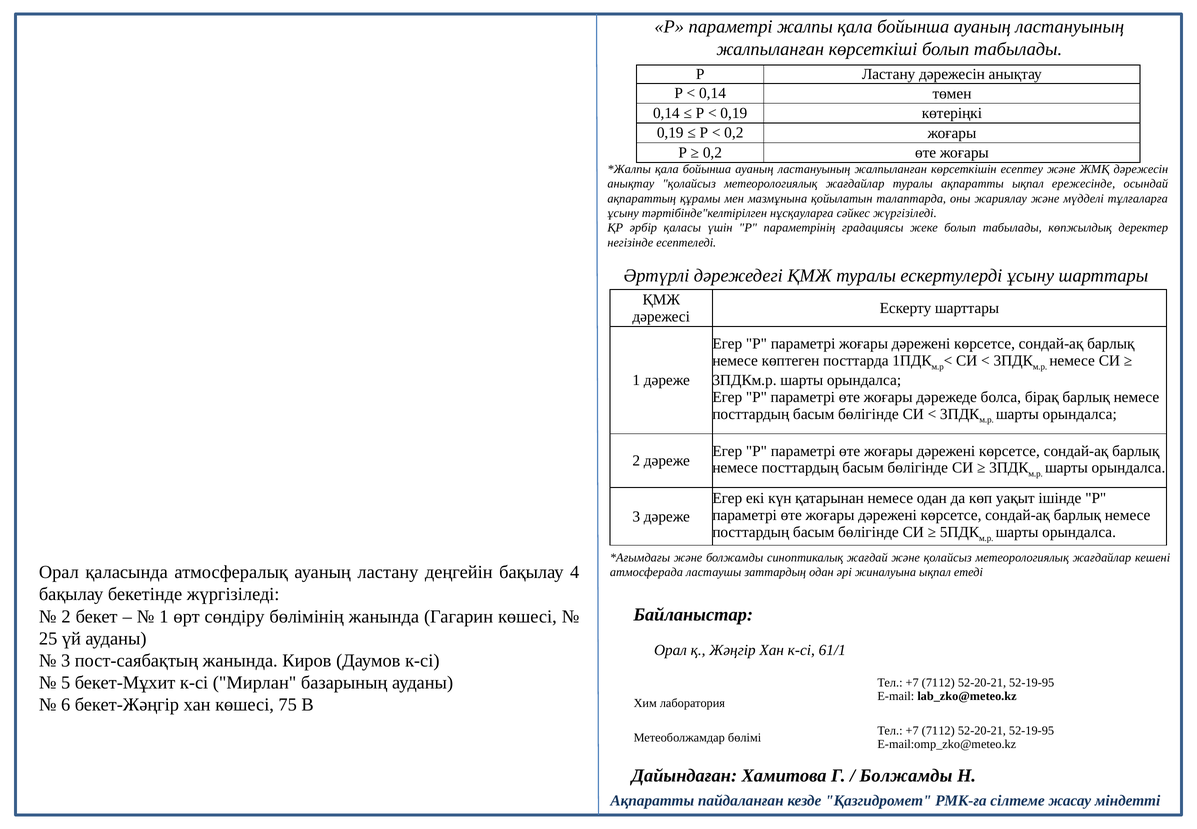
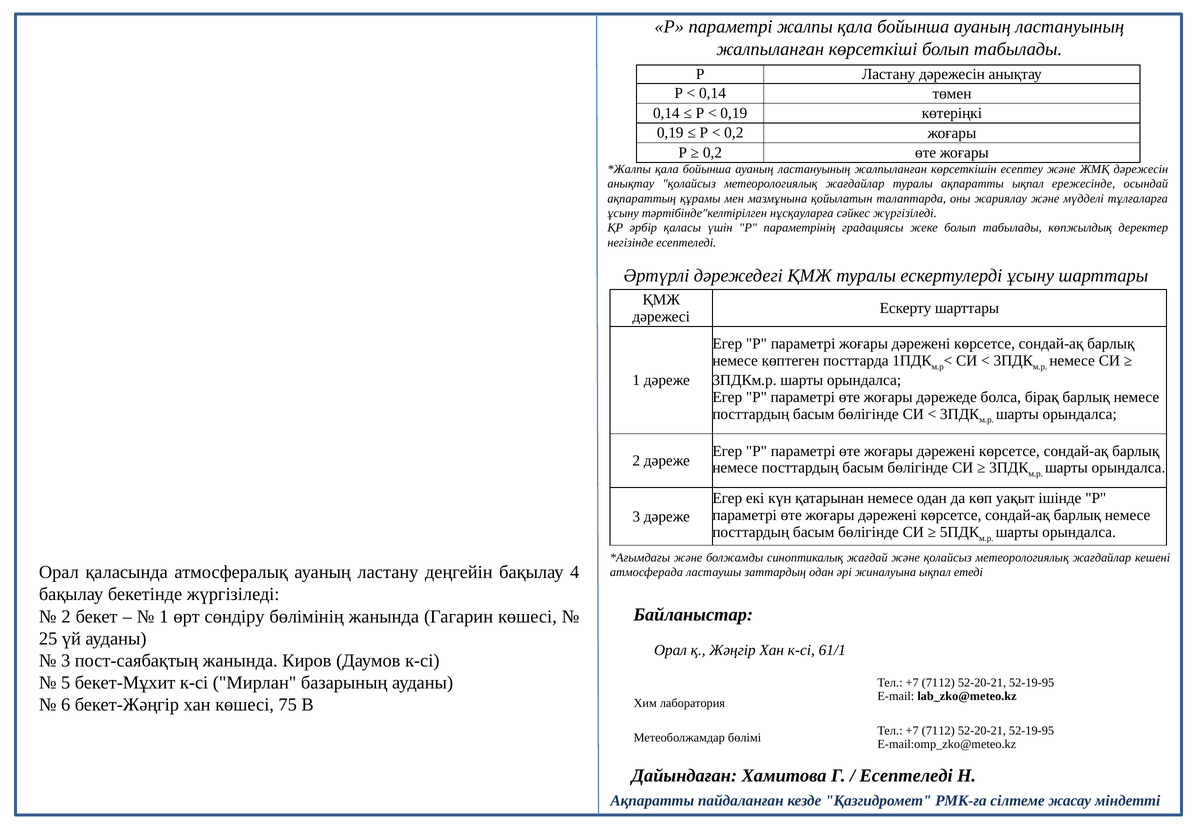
Болжамды at (906, 775): Болжамды -> Есептеледі
